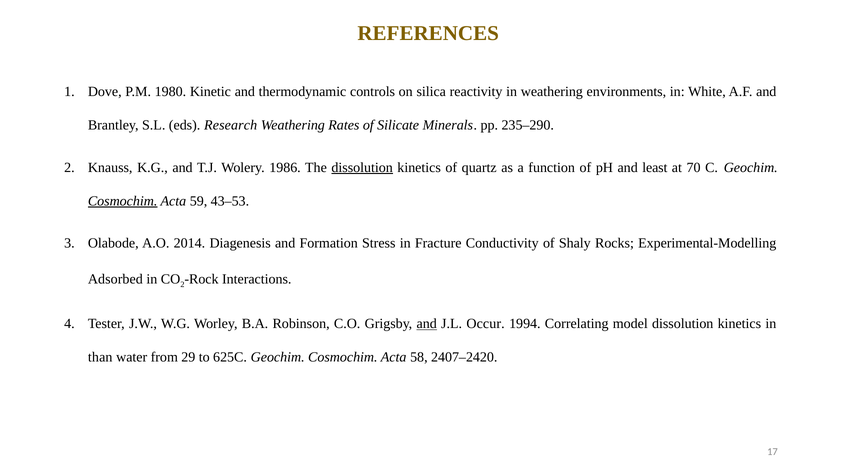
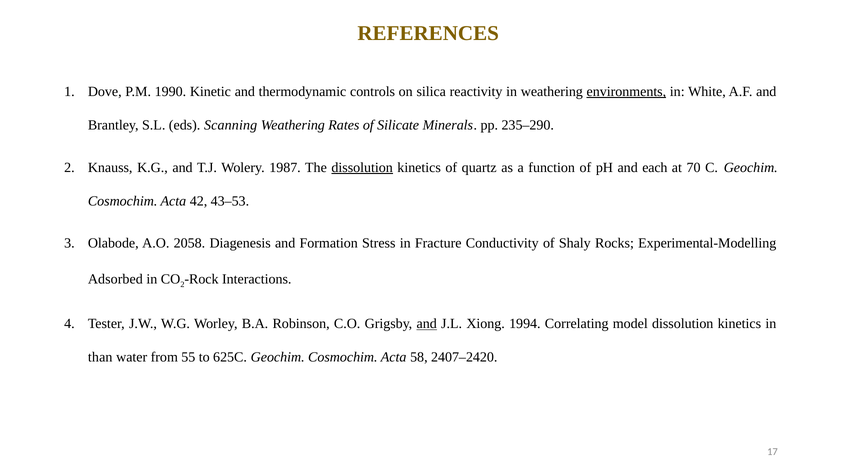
1980: 1980 -> 1990
environments underline: none -> present
Research: Research -> Scanning
1986: 1986 -> 1987
least: least -> each
Cosmochim at (123, 201) underline: present -> none
59: 59 -> 42
2014: 2014 -> 2058
Occur: Occur -> Xiong
29: 29 -> 55
